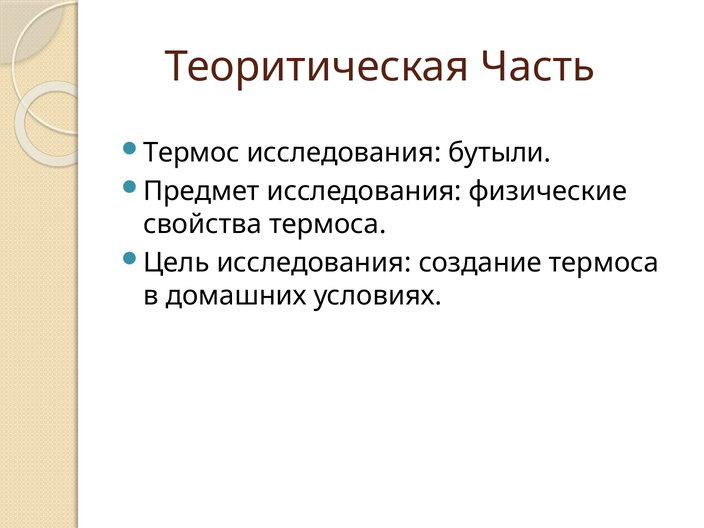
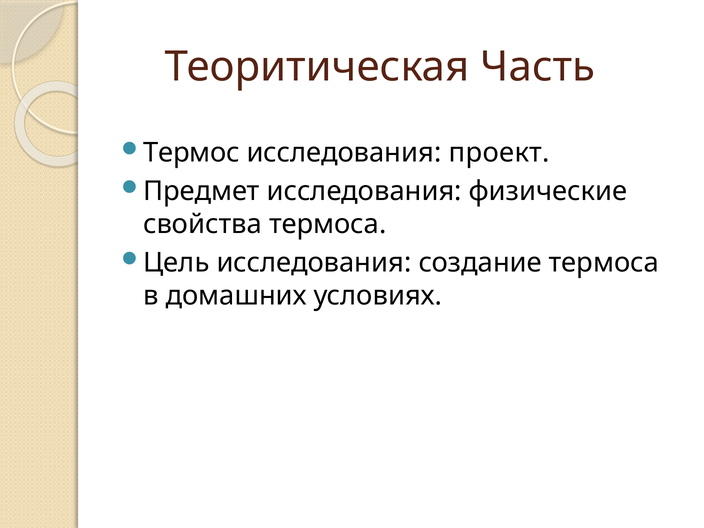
бутыли: бутыли -> проект
